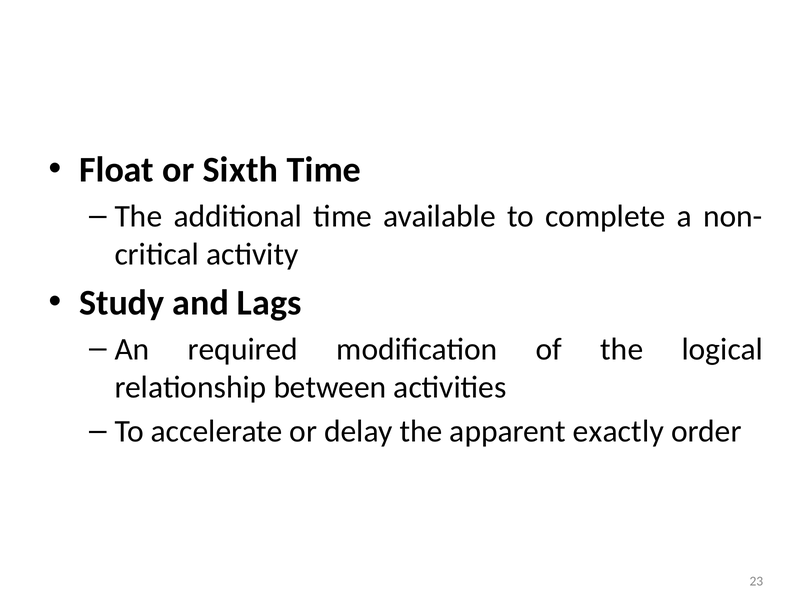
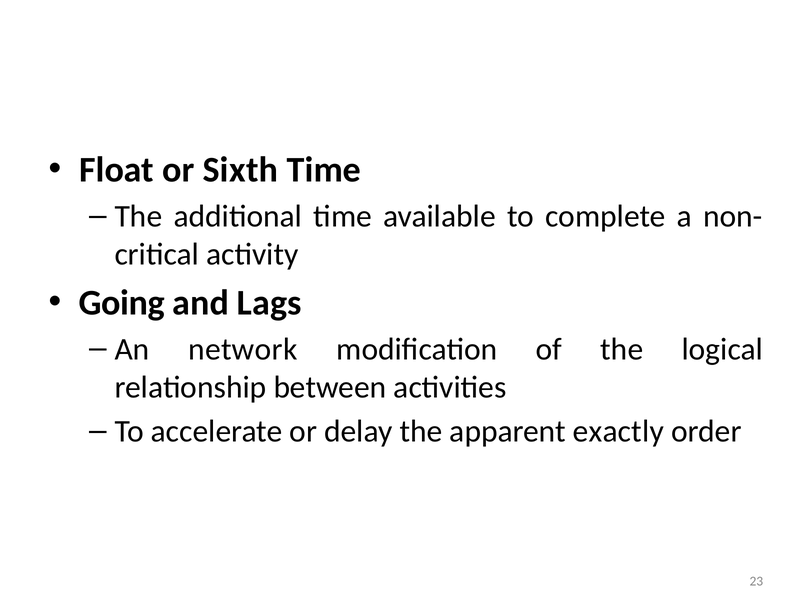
Study: Study -> Going
required: required -> network
